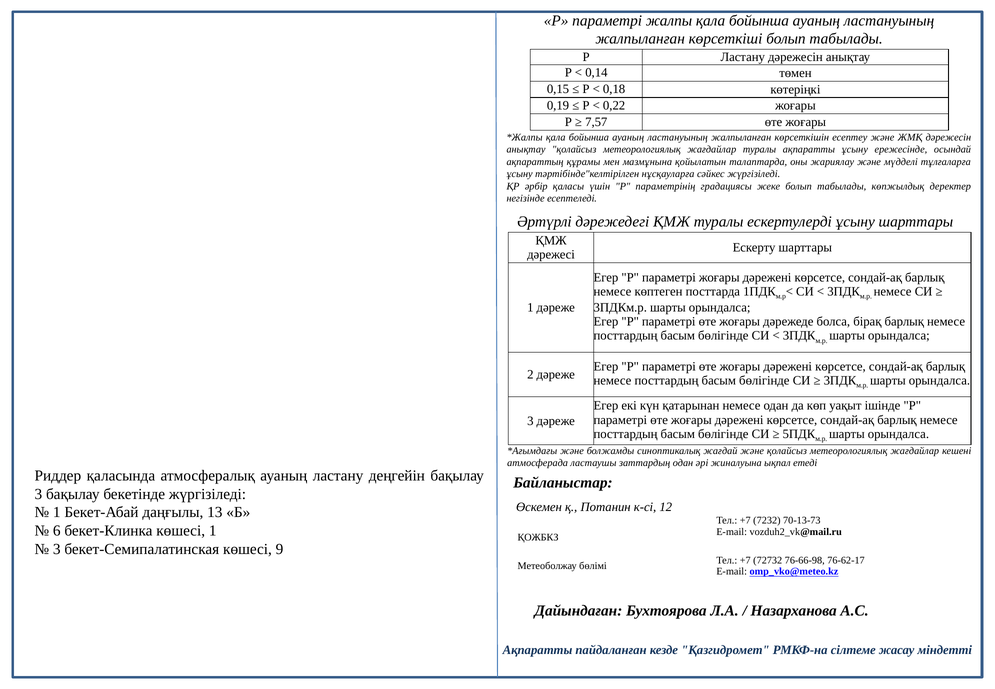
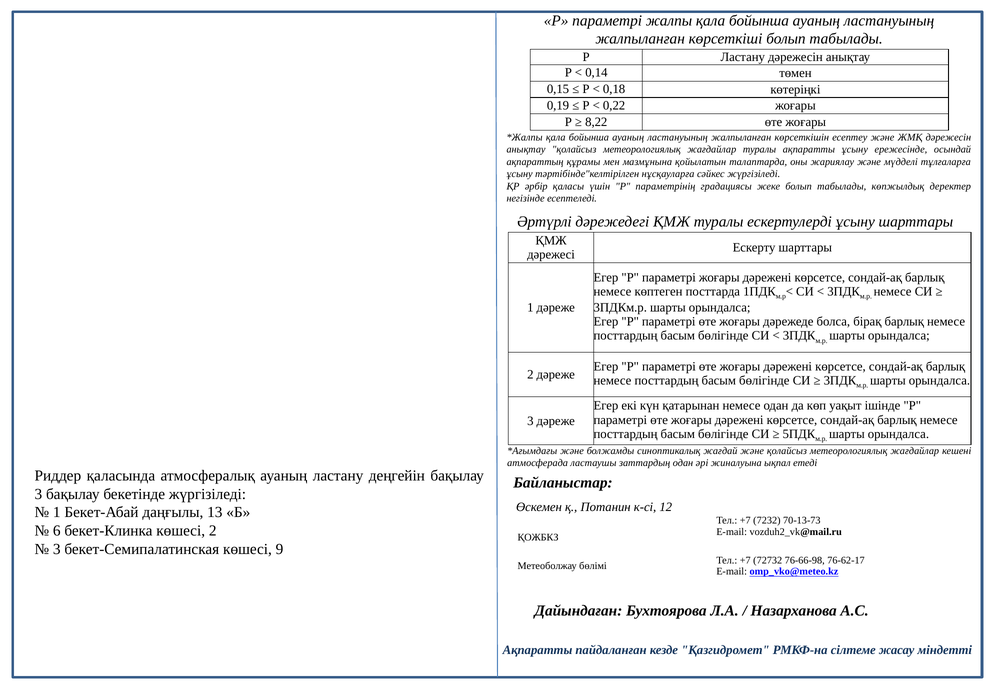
7,57: 7,57 -> 8,22
көшесі 1: 1 -> 2
